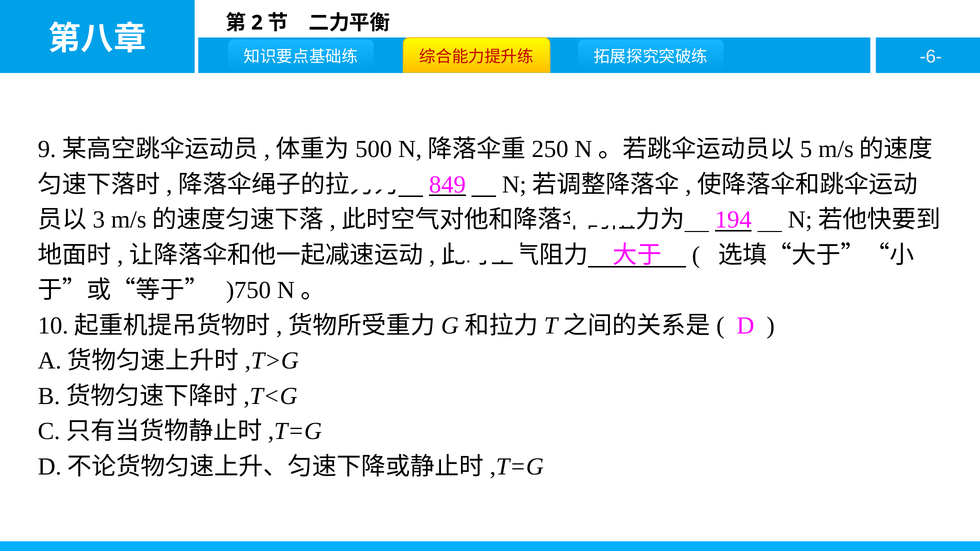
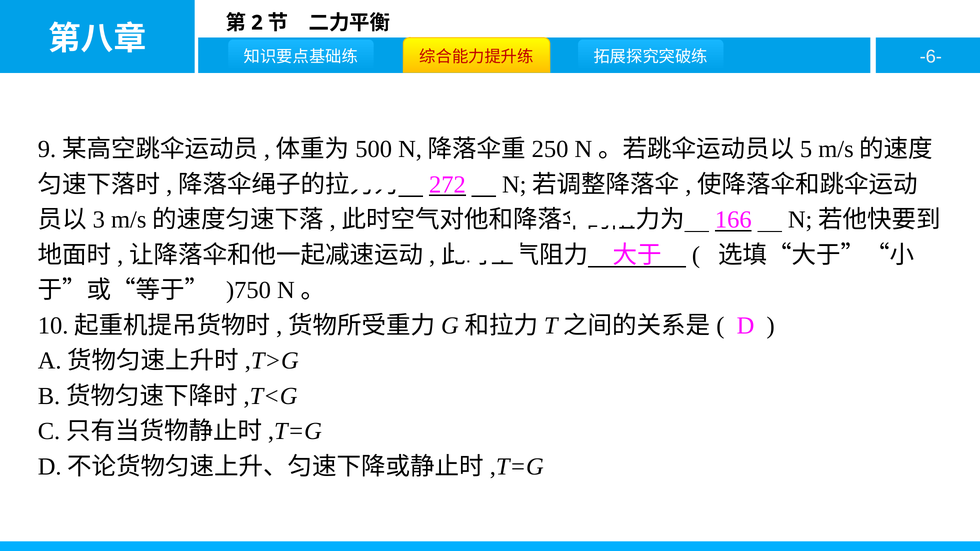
849: 849 -> 272
194: 194 -> 166
